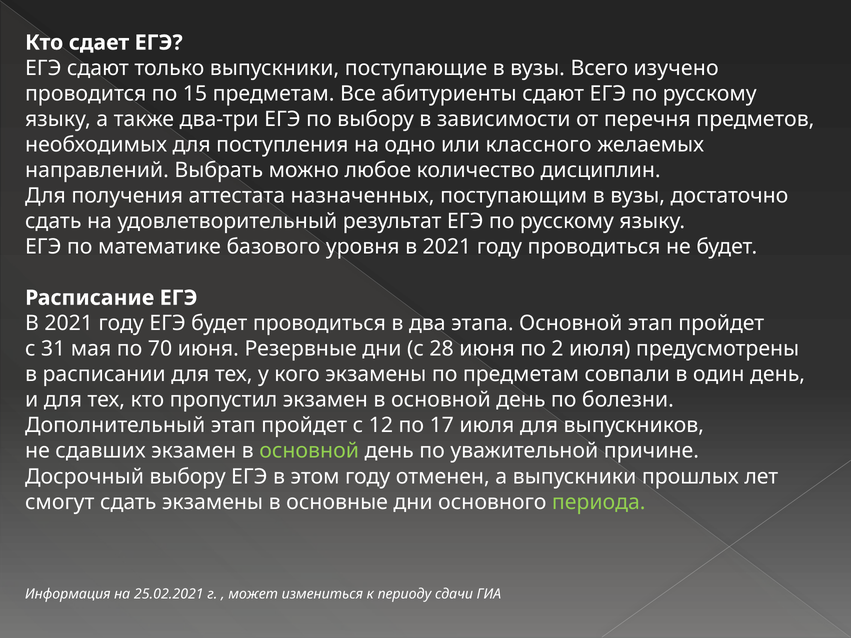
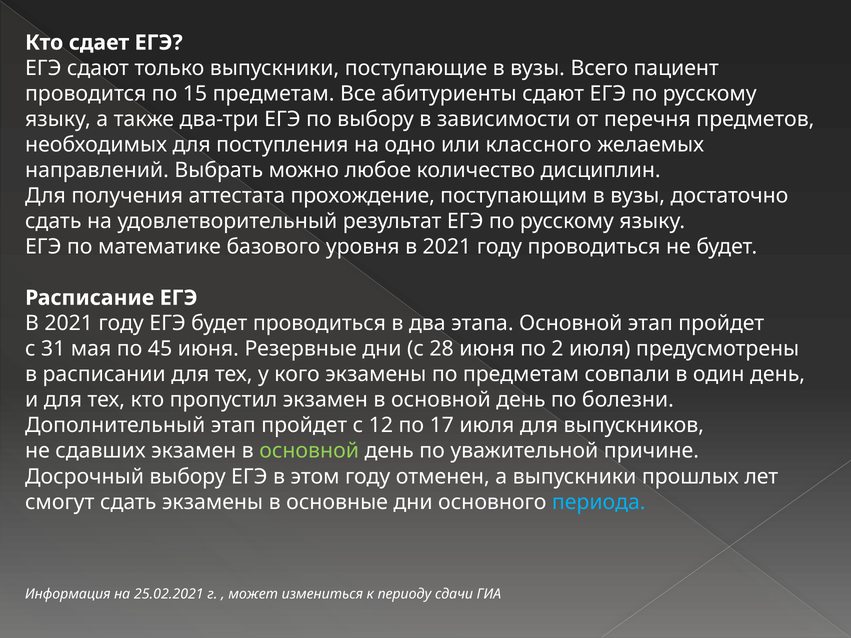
изучено: изучено -> пациент
назначенных: назначенных -> прохождение
70: 70 -> 45
периода colour: light green -> light blue
